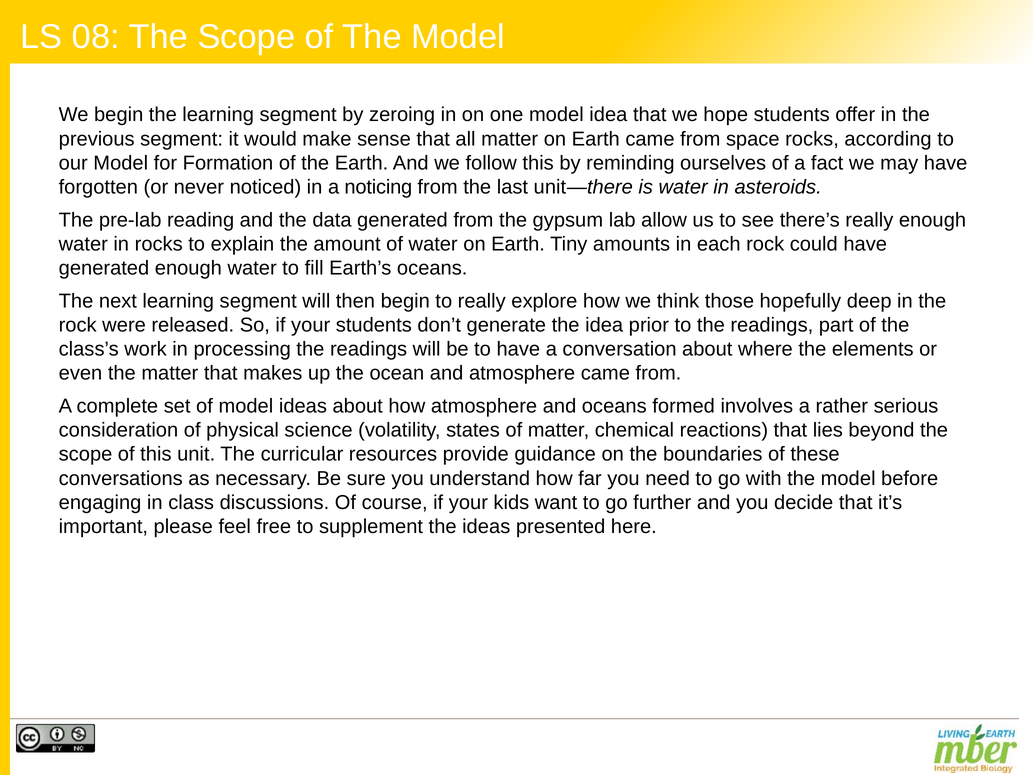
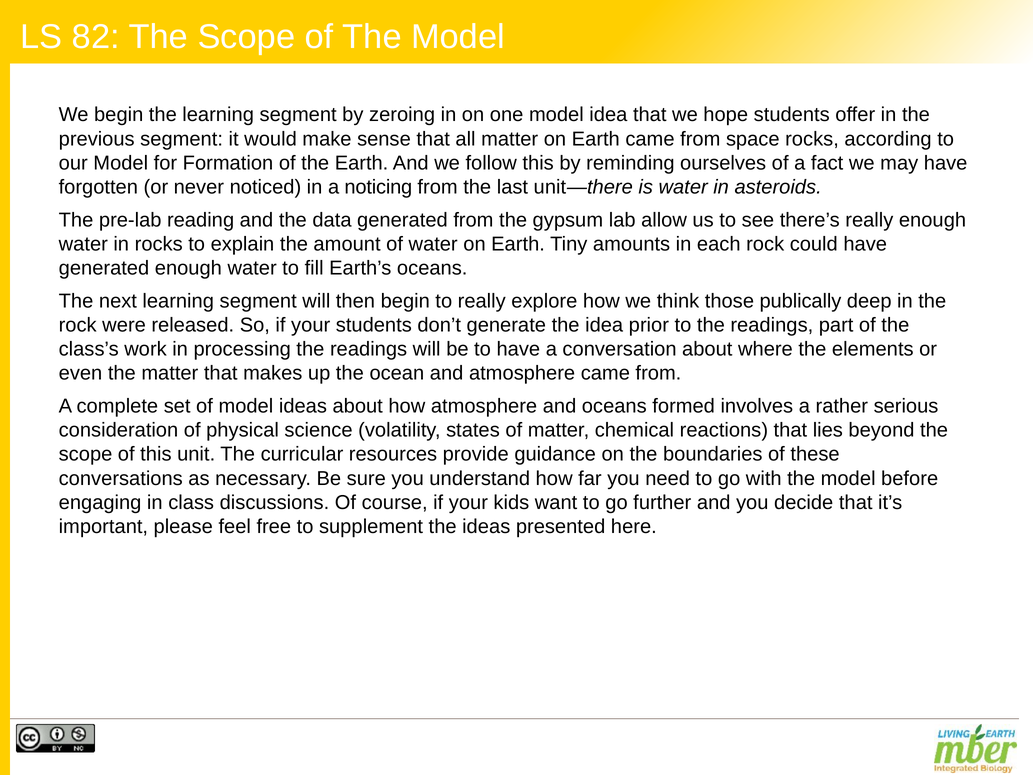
08: 08 -> 82
hopefully: hopefully -> publically
